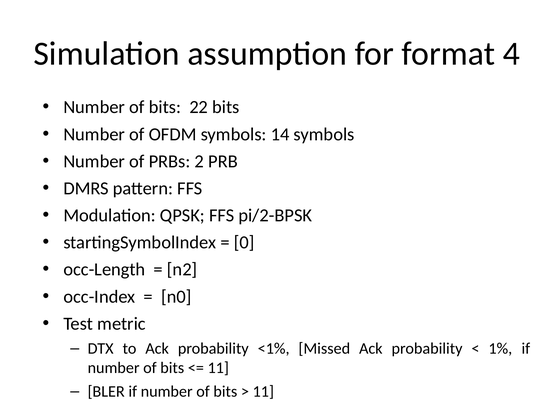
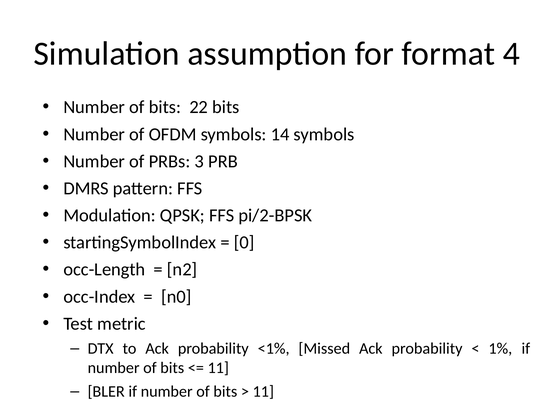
2: 2 -> 3
